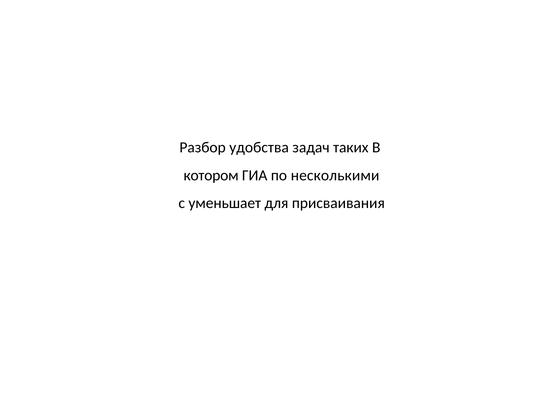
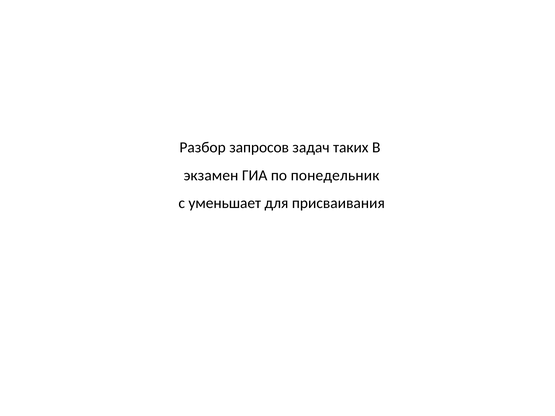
удобства: удобства -> запросов
котором: котором -> экзамен
несколькими: несколькими -> понедельник
